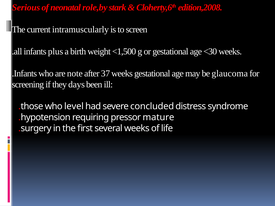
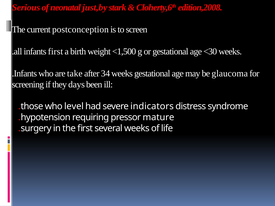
role,by: role,by -> just,by
intramuscularly: intramuscularly -> postconception
infants plus: plus -> first
note: note -> take
37: 37 -> 34
concluded: concluded -> indicators
